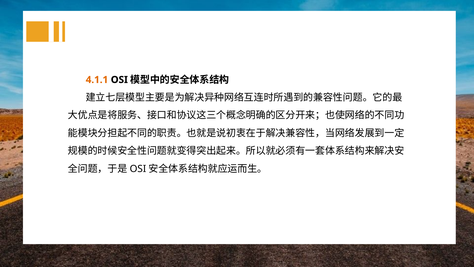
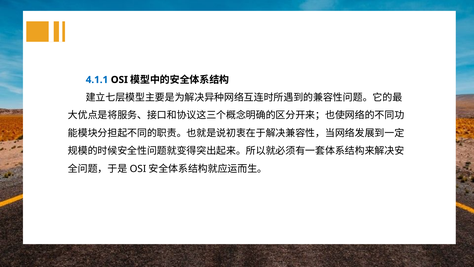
4.1.1 colour: orange -> blue
